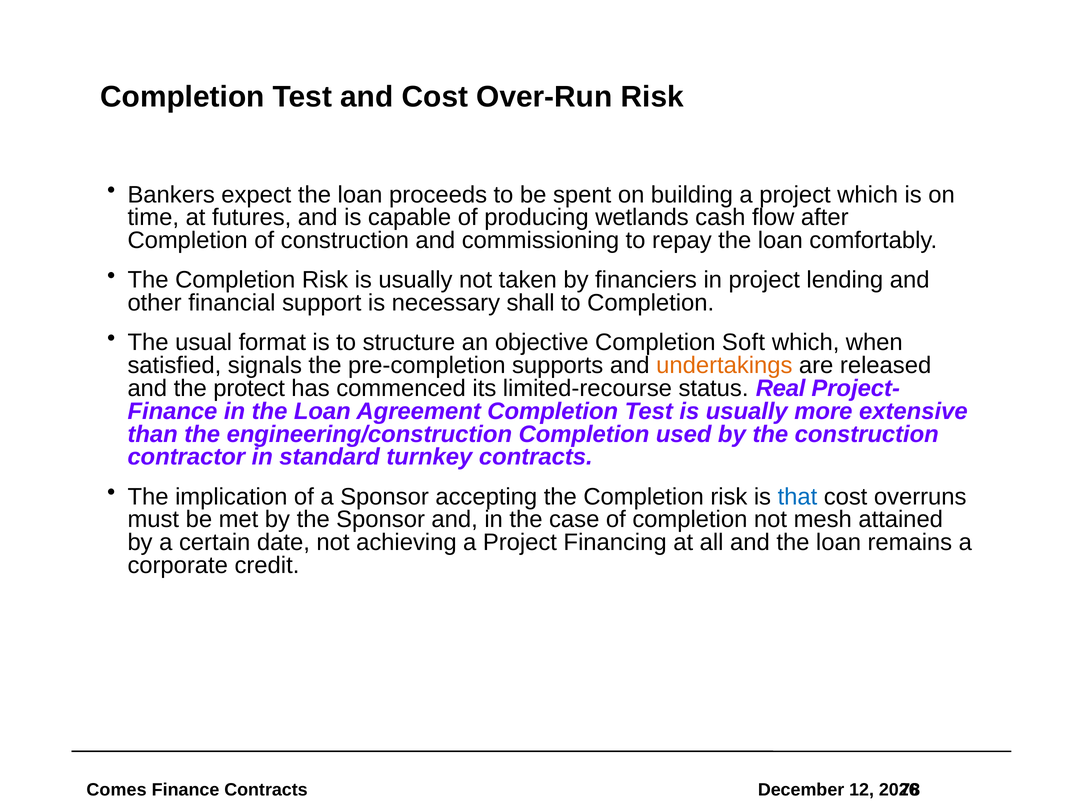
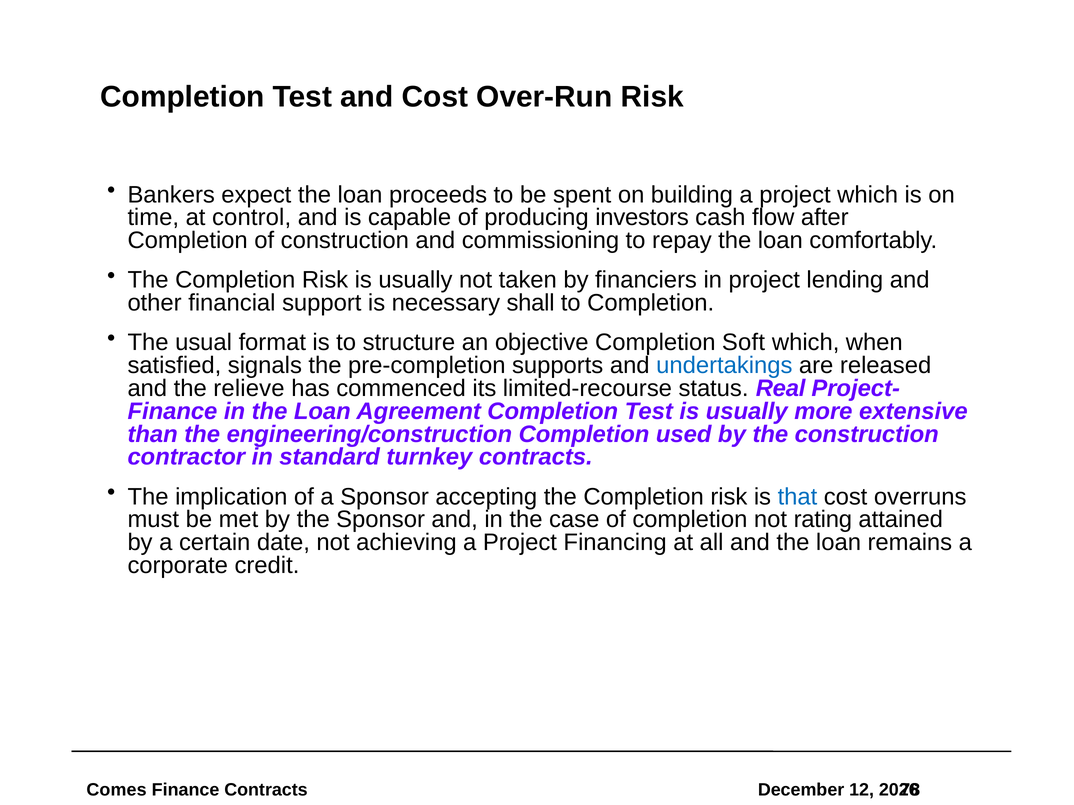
futures: futures -> control
wetlands: wetlands -> investors
undertakings colour: orange -> blue
protect: protect -> relieve
mesh: mesh -> rating
